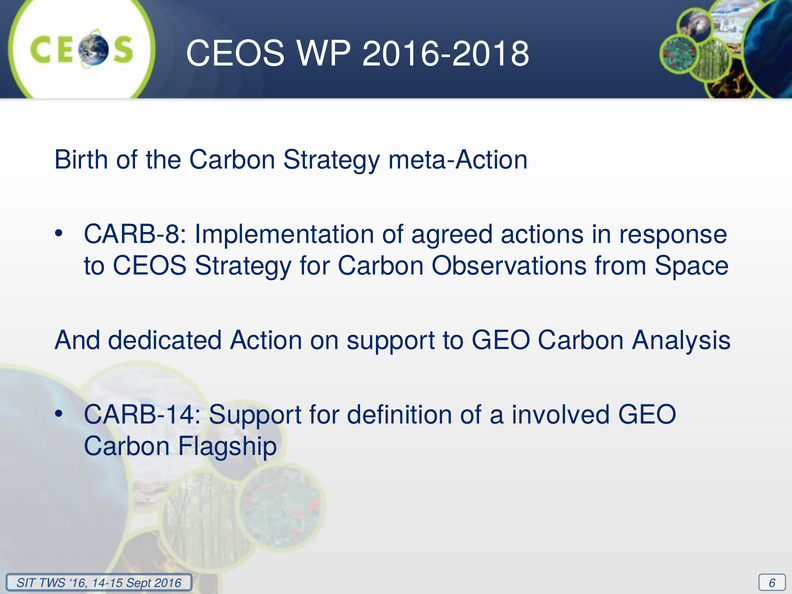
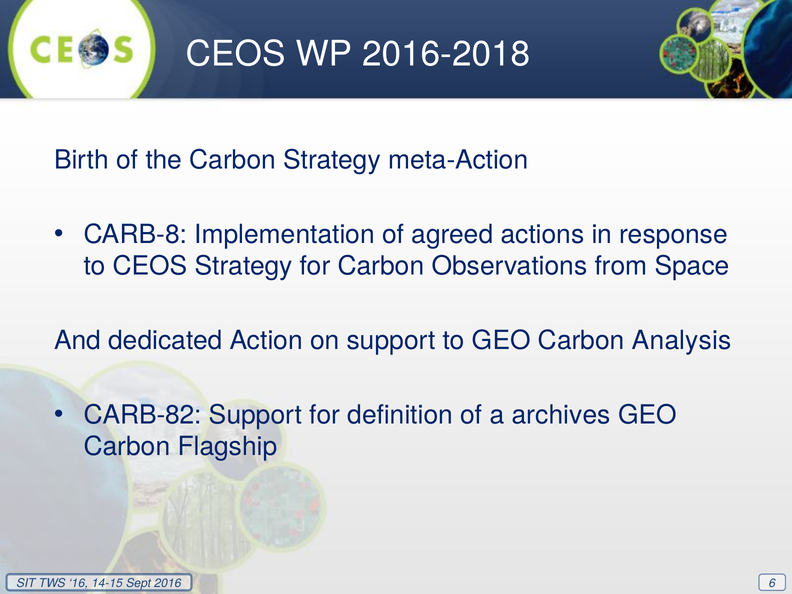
CARB-14: CARB-14 -> CARB-82
involved: involved -> archives
